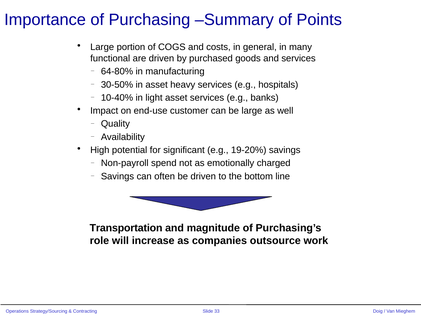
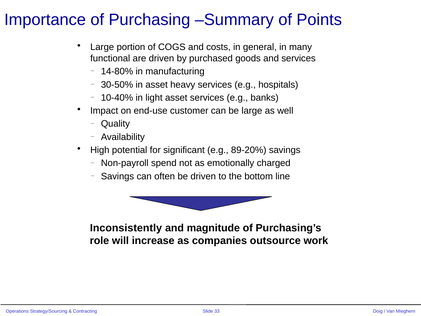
64-80%: 64-80% -> 14-80%
19-20%: 19-20% -> 89-20%
Transportation: Transportation -> Inconsistently
